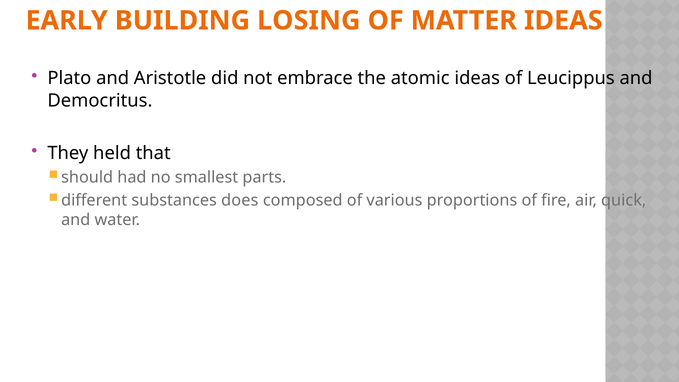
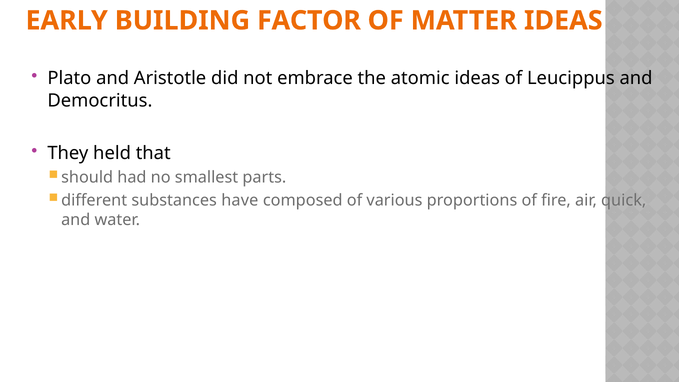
LOSING: LOSING -> FACTOR
does: does -> have
